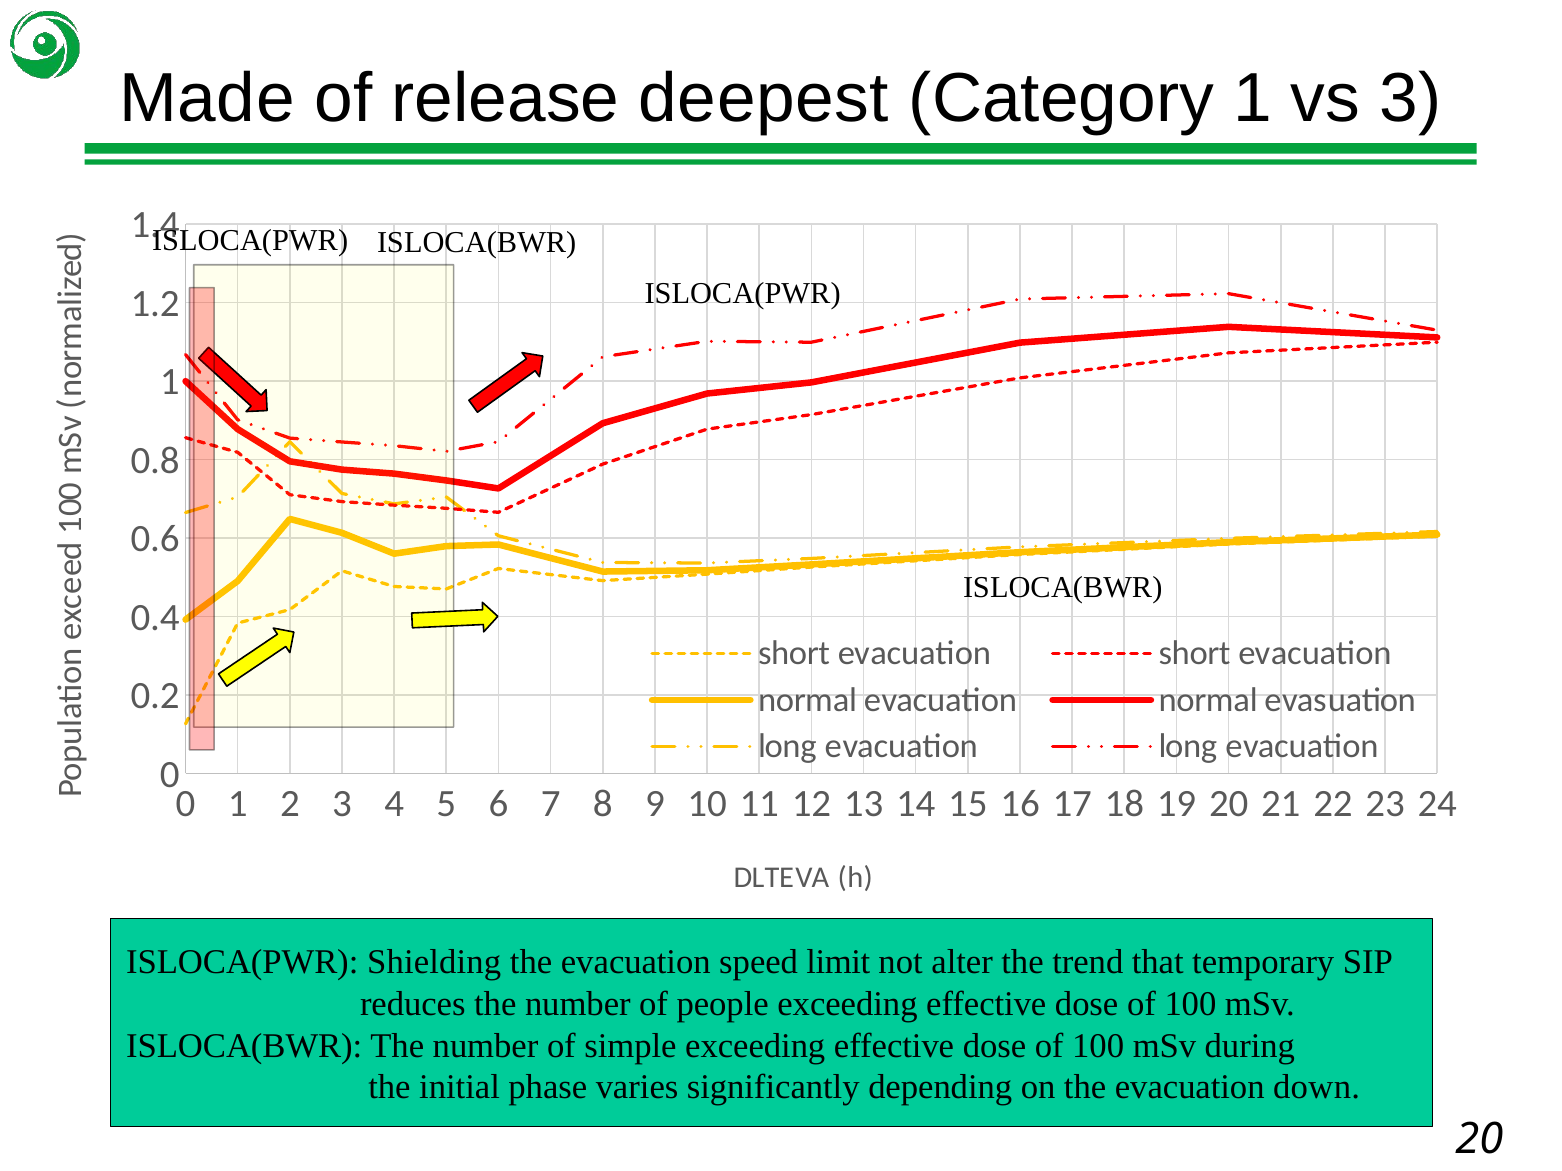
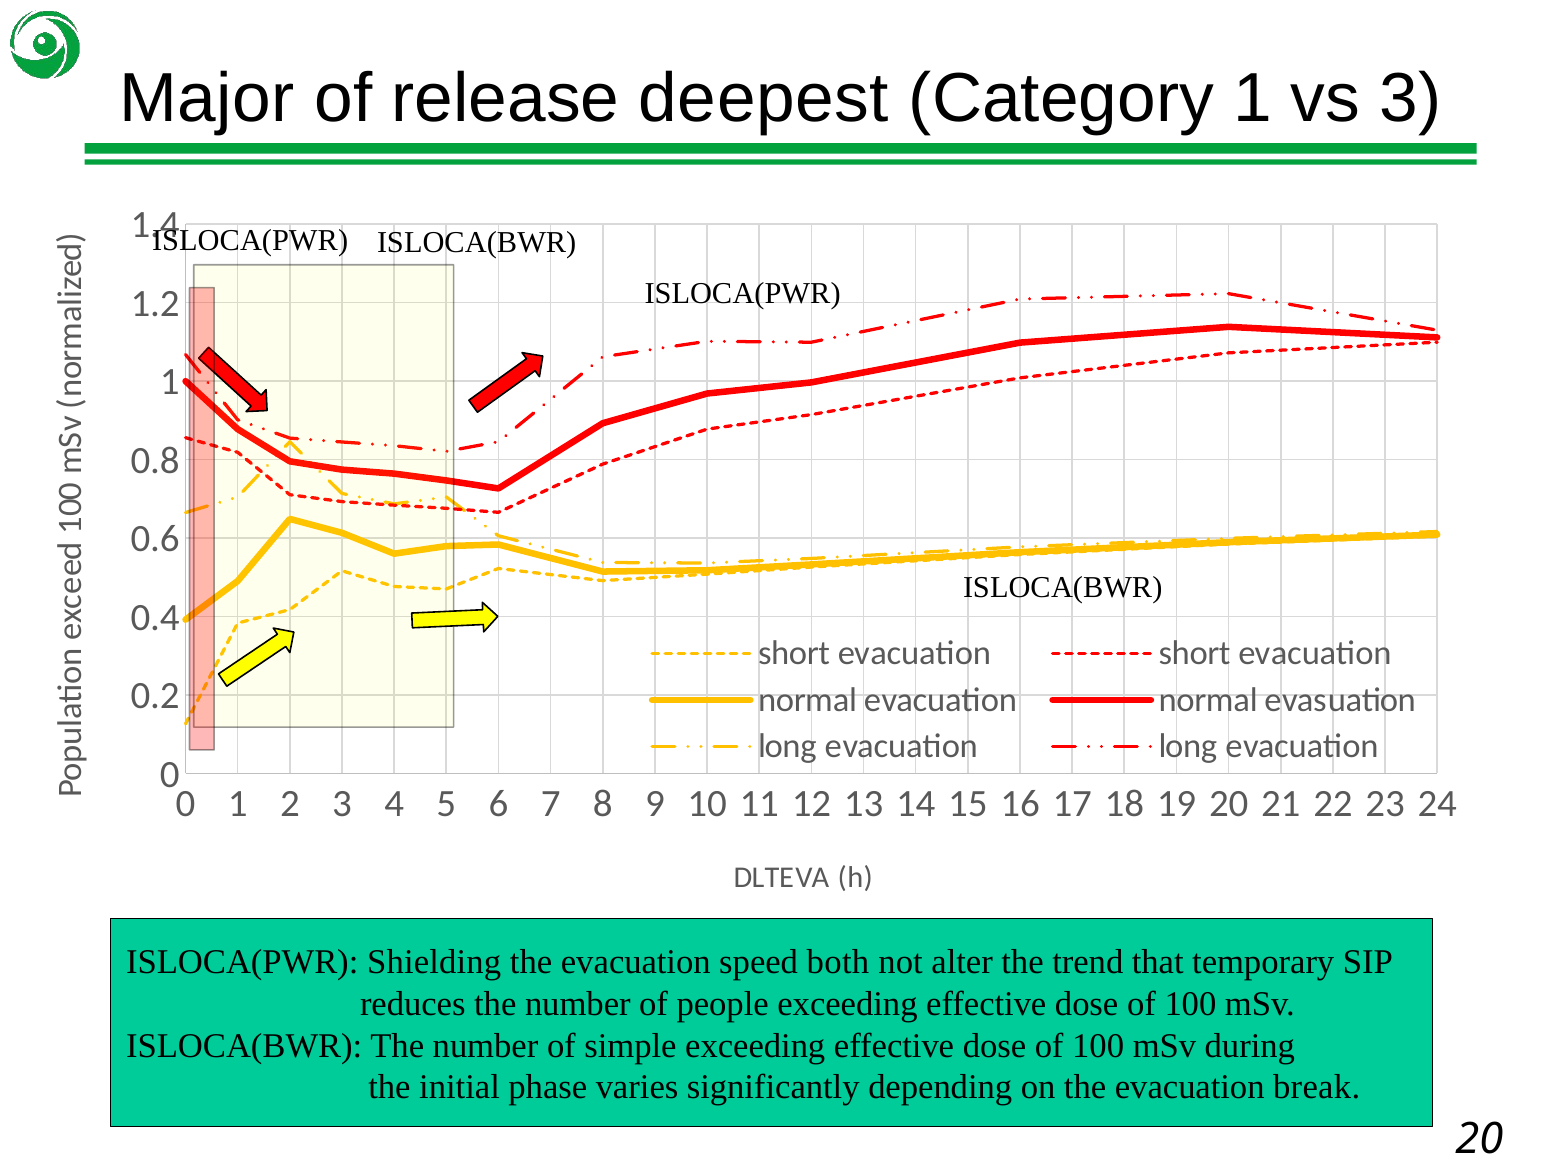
Made: Made -> Major
limit: limit -> both
down: down -> break
